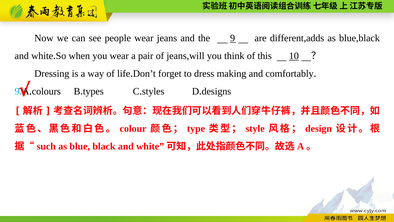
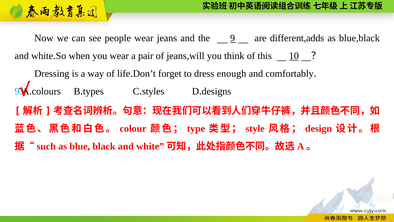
making: making -> enough
